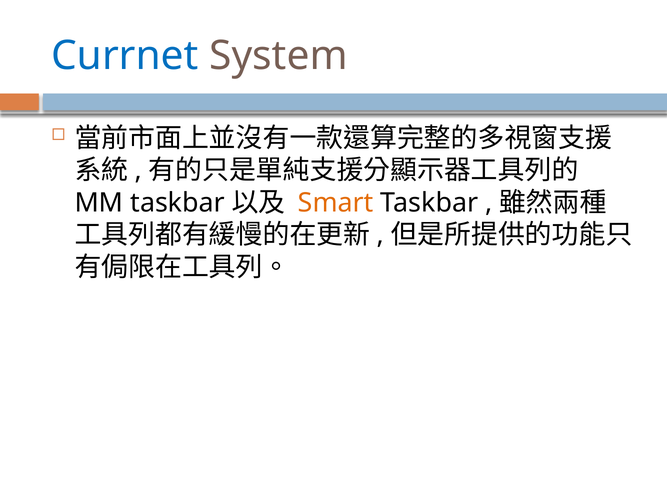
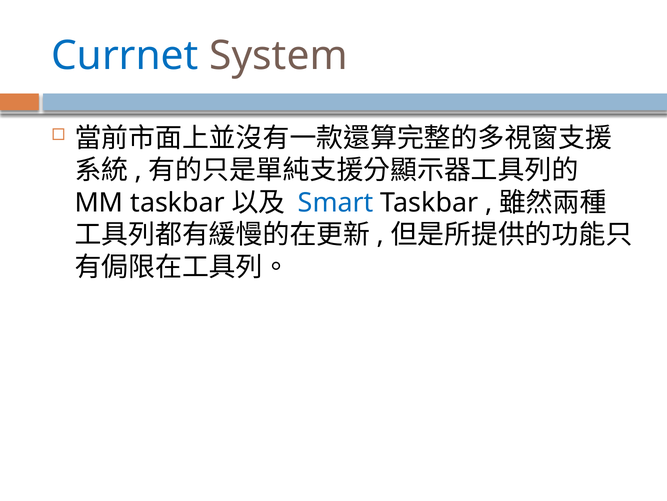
Smart colour: orange -> blue
